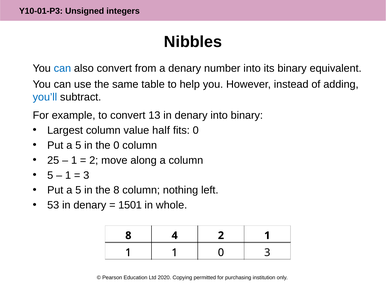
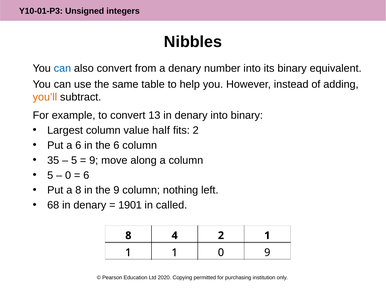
you’ll colour: blue -> orange
fits 0: 0 -> 2
5 at (78, 145): 5 -> 6
the 0: 0 -> 6
25: 25 -> 35
1 at (74, 161): 1 -> 5
2 at (94, 161): 2 -> 9
1 at (68, 176): 1 -> 0
3 at (86, 176): 3 -> 6
5 at (78, 191): 5 -> 8
the 8: 8 -> 9
53: 53 -> 68
1501: 1501 -> 1901
whole: whole -> called
3 at (267, 253): 3 -> 9
